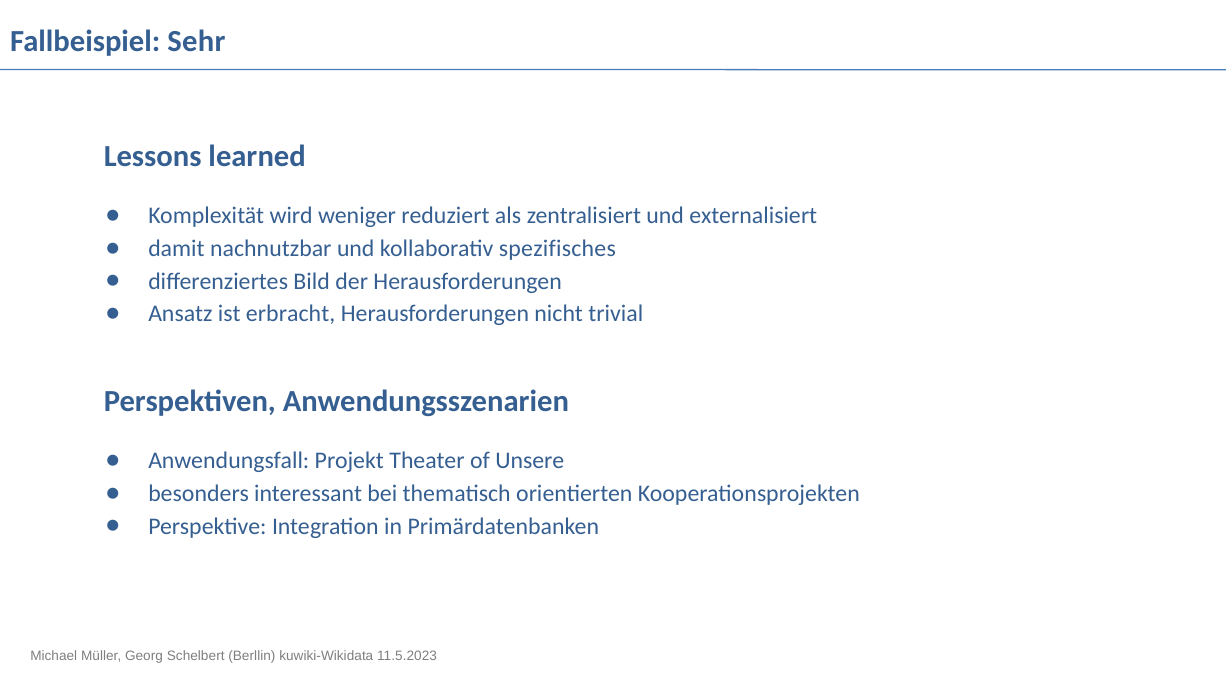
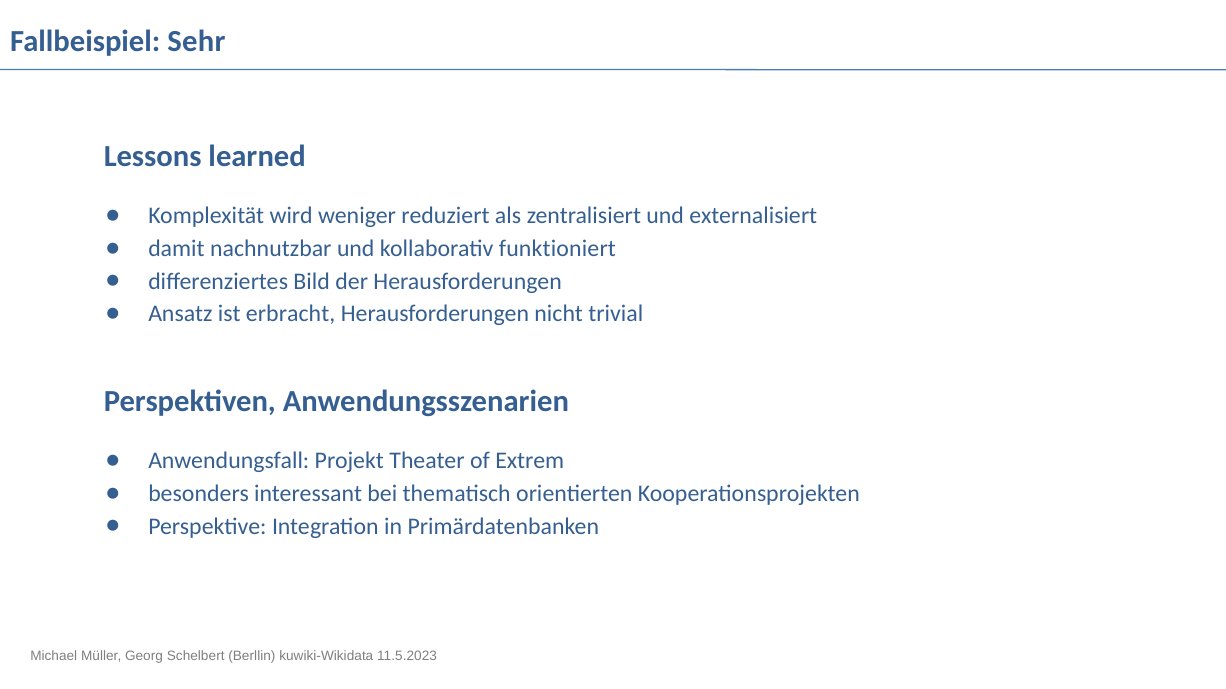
spezifisches: spezifisches -> funktioniert
Unsere: Unsere -> Extrem
